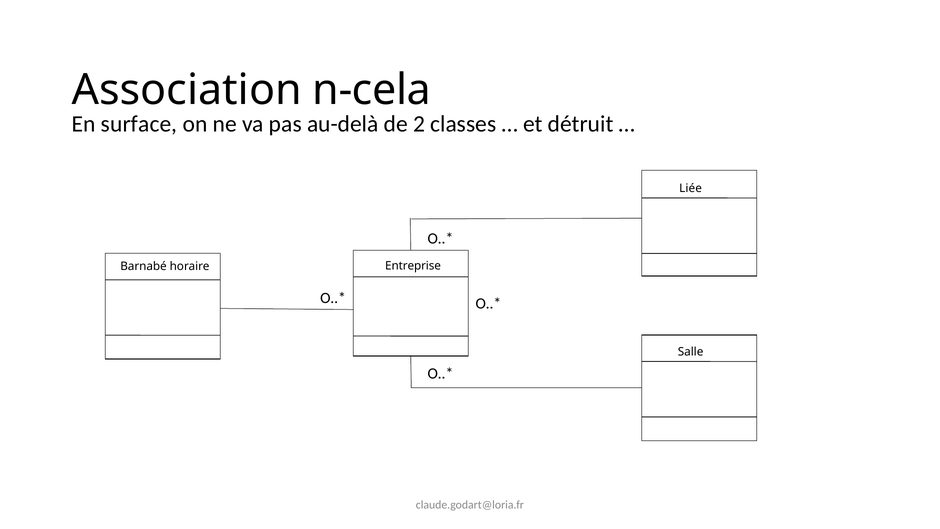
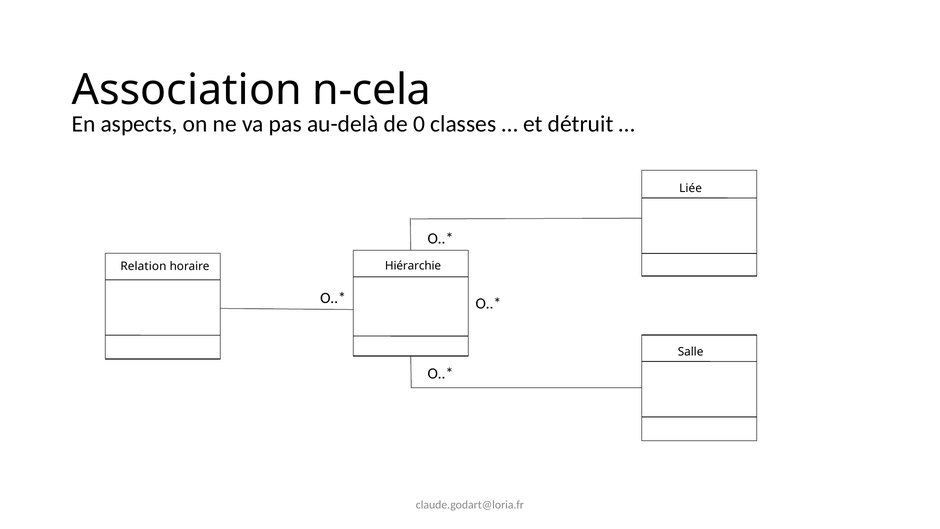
surface: surface -> aspects
2: 2 -> 0
Entreprise: Entreprise -> Hiérarchie
Barnabé: Barnabé -> Relation
